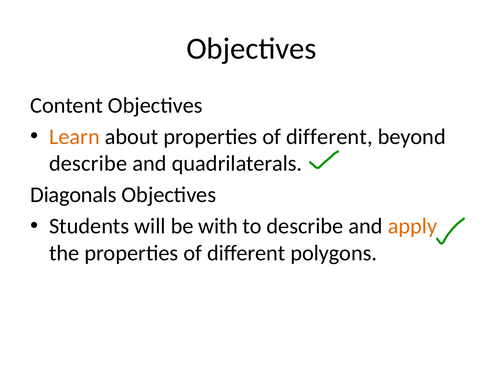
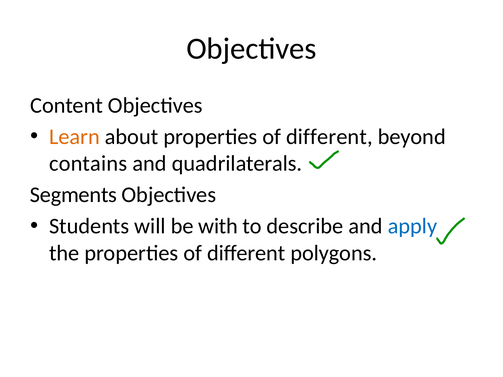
describe at (88, 164): describe -> contains
Diagonals: Diagonals -> Segments
apply colour: orange -> blue
